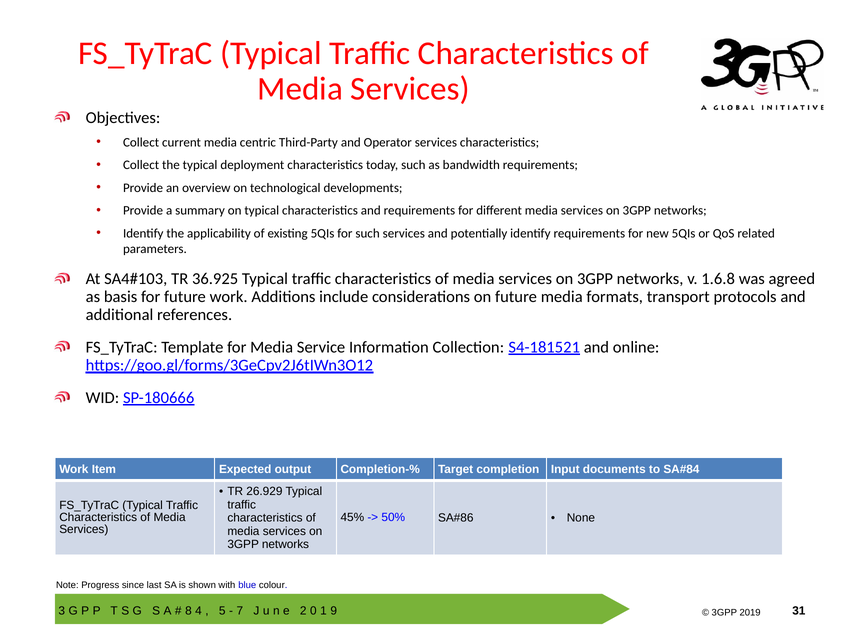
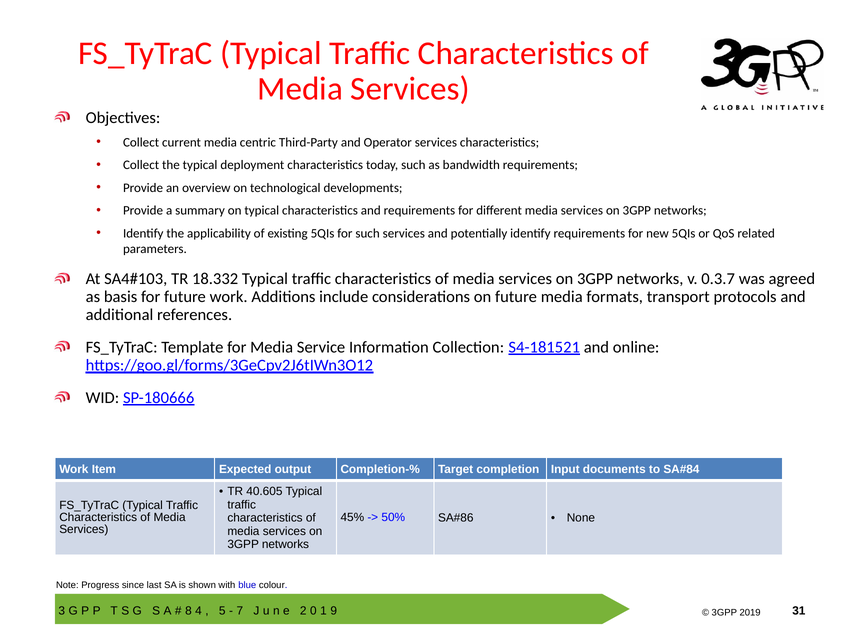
36.925: 36.925 -> 18.332
1.6.8: 1.6.8 -> 0.3.7
26.929: 26.929 -> 40.605
